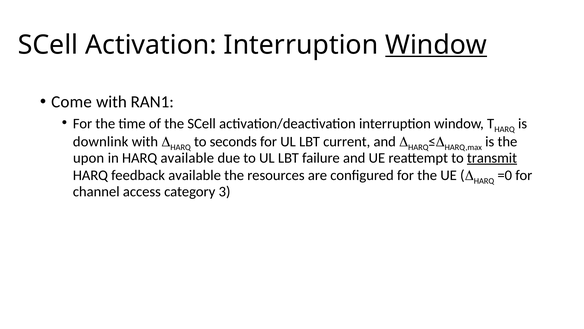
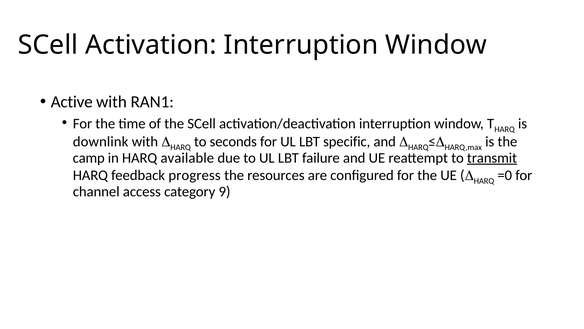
Window at (436, 45) underline: present -> none
Come: Come -> Active
current: current -> specific
upon: upon -> camp
feedback available: available -> progress
3: 3 -> 9
